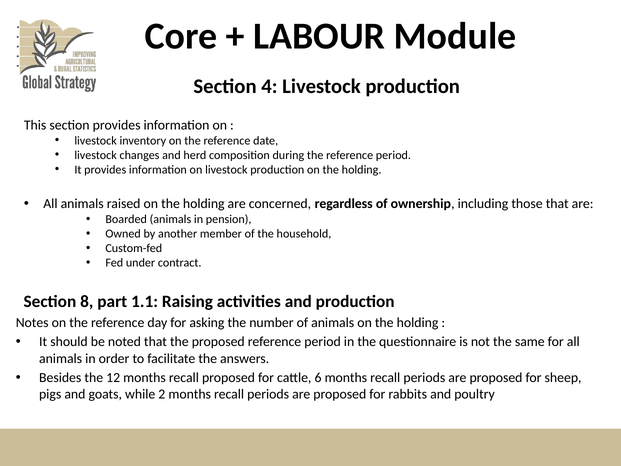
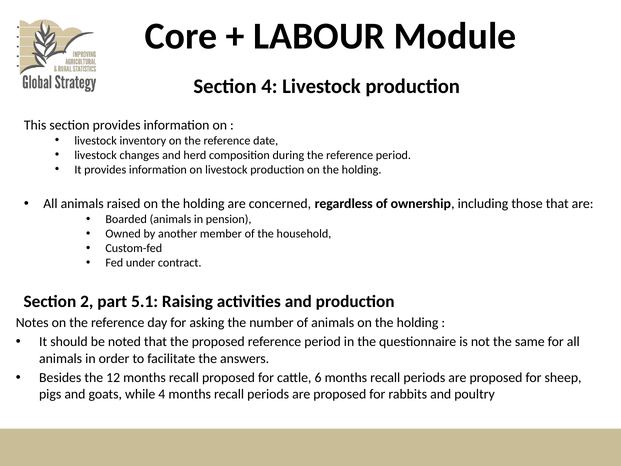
8: 8 -> 2
1.1: 1.1 -> 5.1
while 2: 2 -> 4
